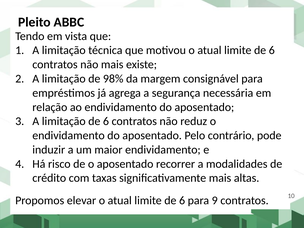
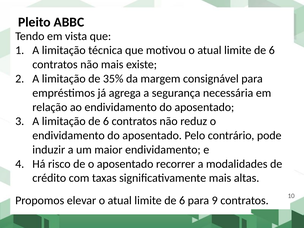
98%: 98% -> 35%
